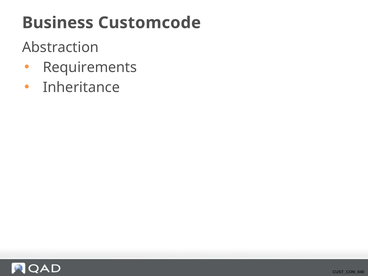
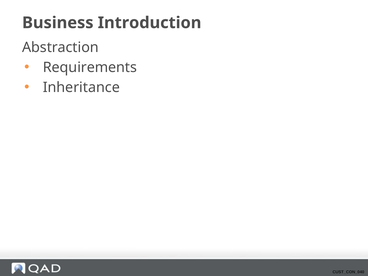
Customcode: Customcode -> Introduction
